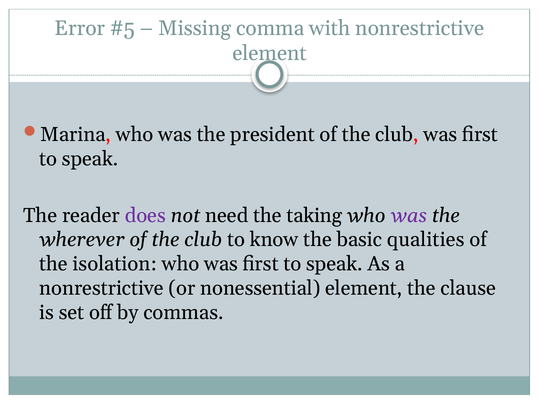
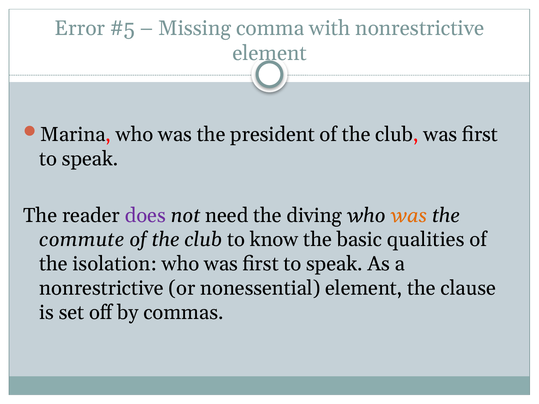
taking: taking -> diving
was at (409, 216) colour: purple -> orange
wherever: wherever -> commute
